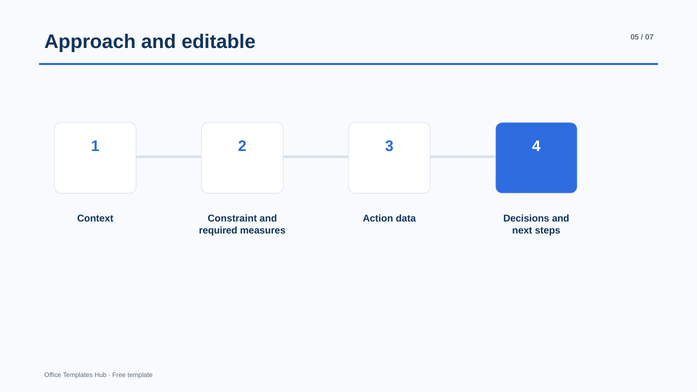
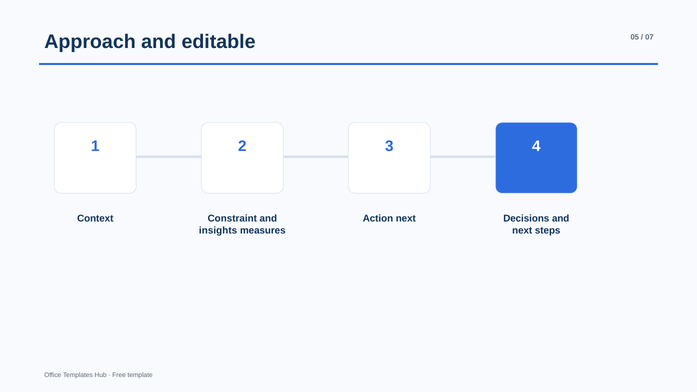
Action data: data -> next
required: required -> insights
